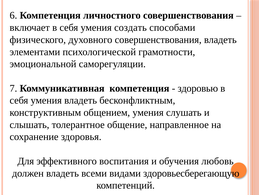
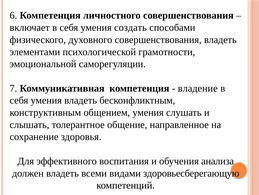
здоровью: здоровью -> владение
любовь: любовь -> анализа
